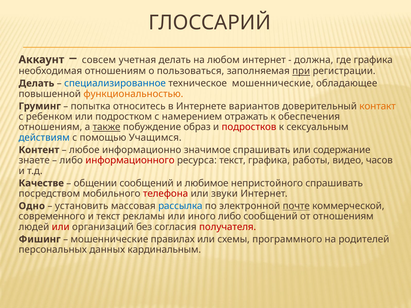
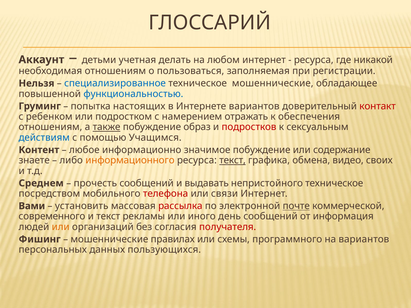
совсем: совсем -> детьми
должна at (314, 60): должна -> ресурса
где графика: графика -> никакой
при underline: present -> none
Делать at (36, 83): Делать -> Нельзя
функциональностью colour: orange -> blue
относитесь: относитесь -> настоящих
контакт colour: orange -> red
значимое спрашивать: спрашивать -> побуждение
информационного colour: red -> orange
текст at (233, 161) underline: none -> present
работы: работы -> обмена
часов: часов -> своих
Качестве: Качестве -> Среднем
общении: общении -> прочесть
любимое: любимое -> выдавать
непристойного спрашивать: спрашивать -> техническое
звуки: звуки -> связи
Одно: Одно -> Вами
рассылка colour: blue -> red
иного либо: либо -> день
от отношениям: отношениям -> информация
или at (61, 227) colour: red -> orange
на родителей: родителей -> вариантов
кардинальным: кардинальным -> пользующихся
